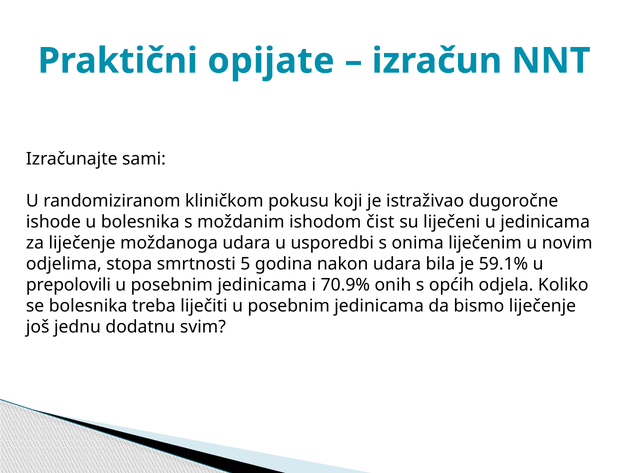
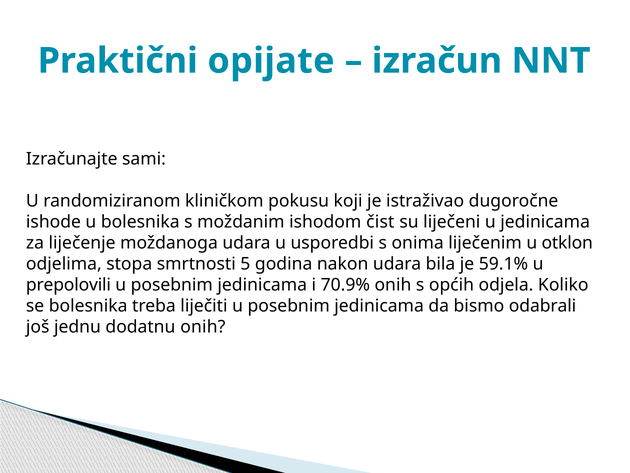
novim: novim -> otklon
bismo liječenje: liječenje -> odabrali
dodatnu svim: svim -> onih
